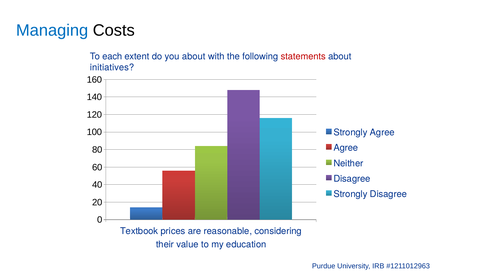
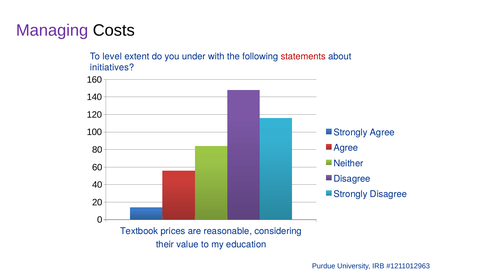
Managing colour: blue -> purple
each: each -> level
you about: about -> under
